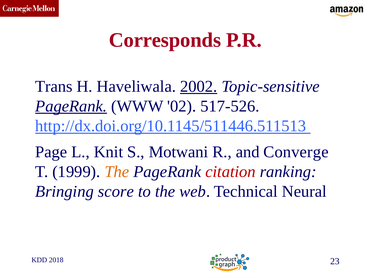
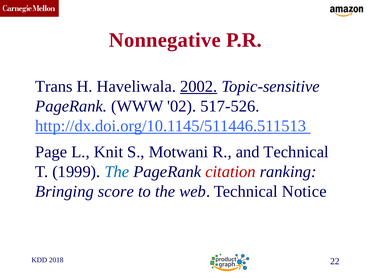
Corresponds: Corresponds -> Nonnegative
PageRank at (71, 106) underline: present -> none
and Converge: Converge -> Technical
The at (117, 172) colour: orange -> blue
Neural: Neural -> Notice
23: 23 -> 22
